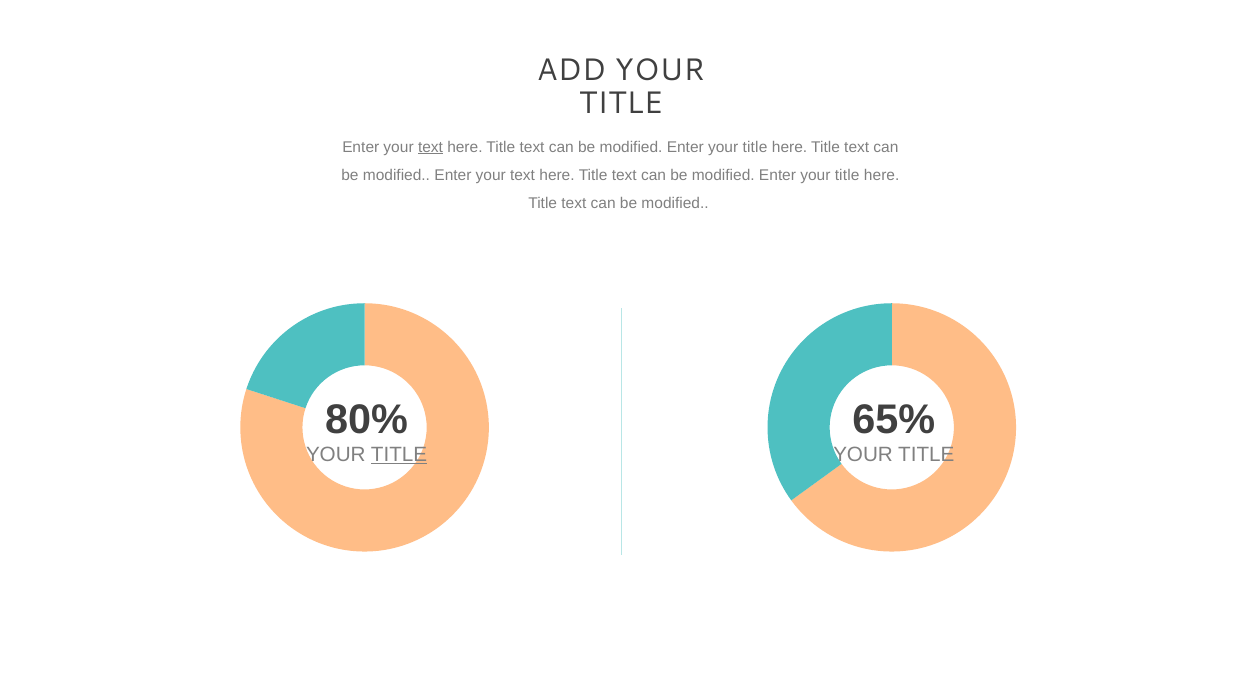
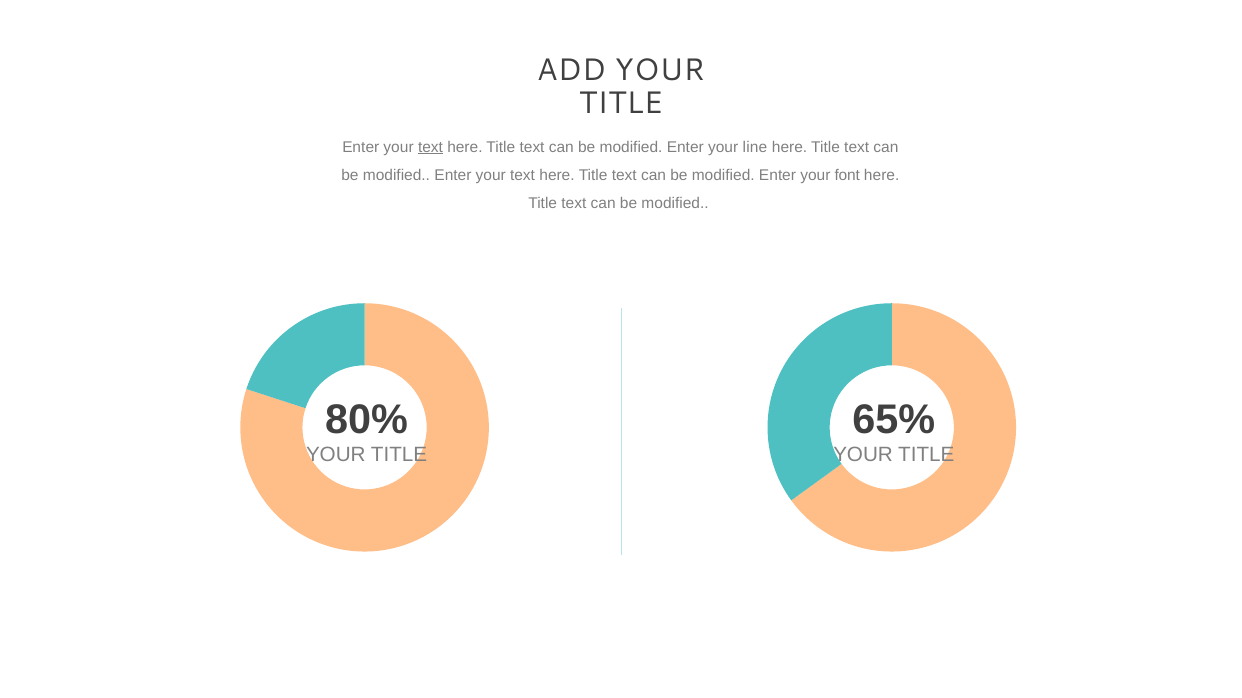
title at (755, 147): title -> line
title at (847, 175): title -> font
TITLE at (399, 455) underline: present -> none
